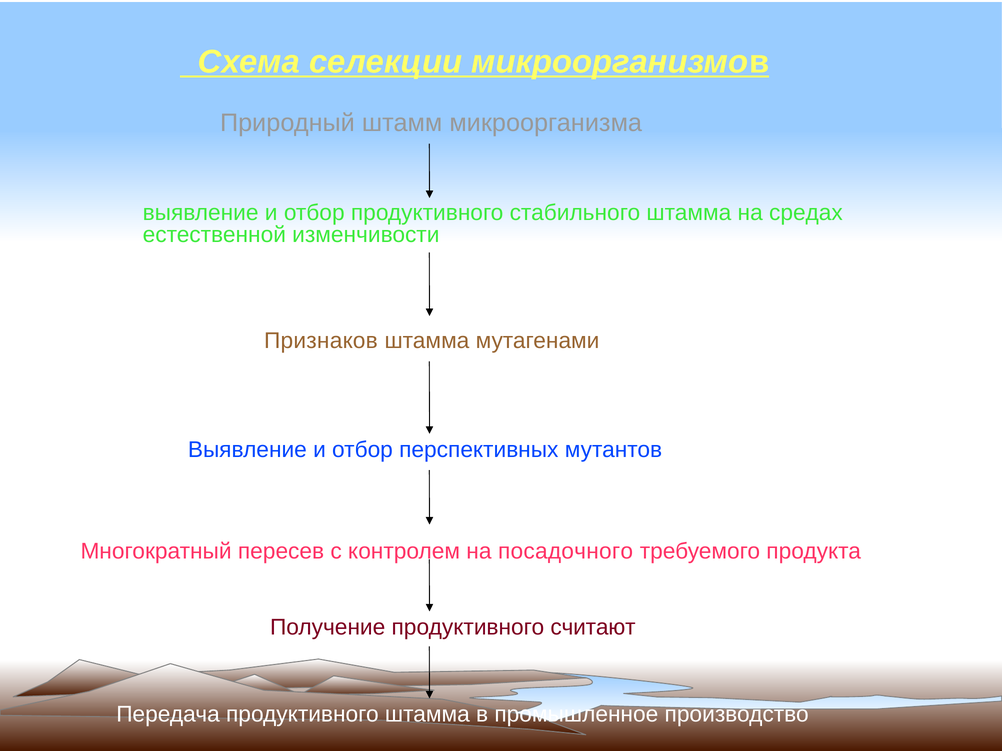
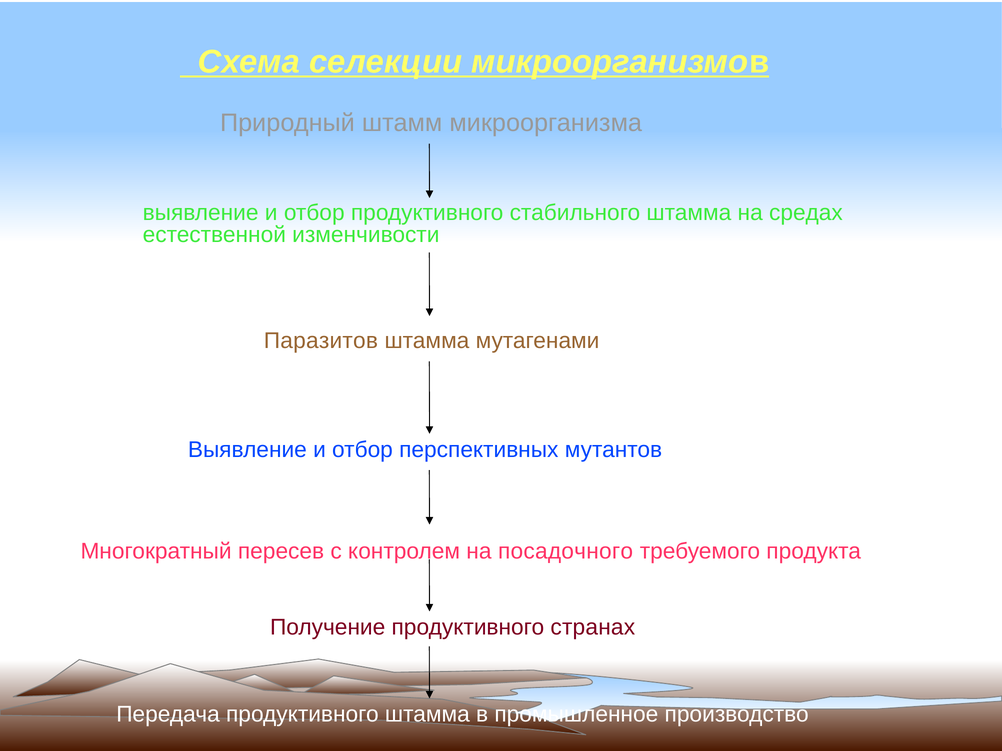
Признаков: Признаков -> Паразитов
считают: считают -> странах
